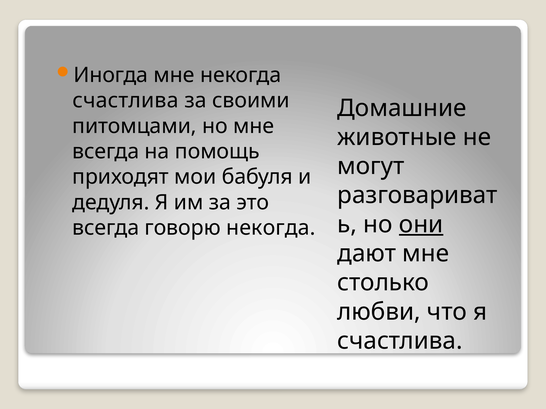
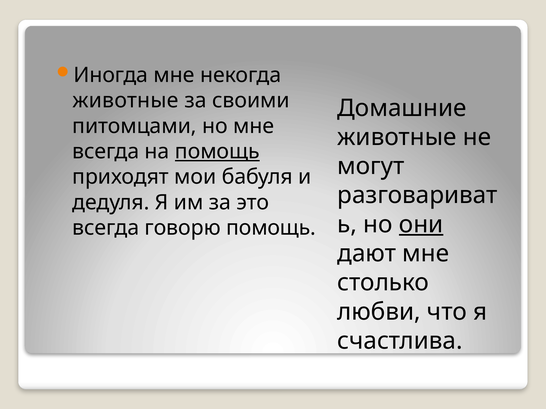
счастлива at (126, 101): счастлива -> животные
помощь at (217, 152) underline: none -> present
говорю некогда: некогда -> помощь
